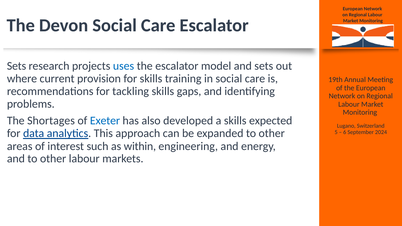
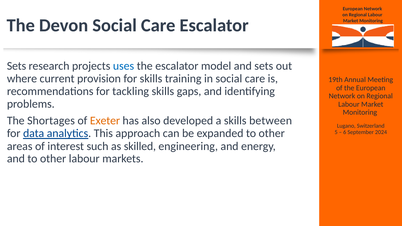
Exeter colour: blue -> orange
expected: expected -> between
within: within -> skilled
